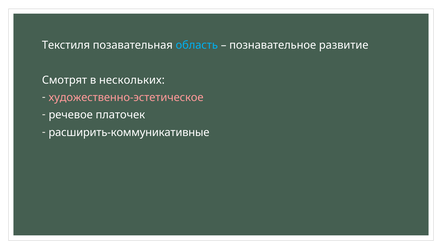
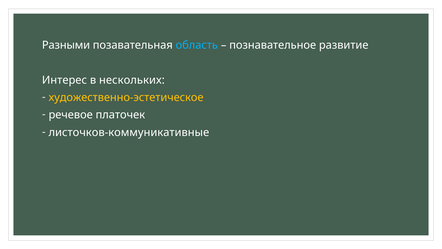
Текстиля: Текстиля -> Разными
Смотрят: Смотрят -> Интерес
художественно-эстетическое colour: pink -> yellow
расширить-коммуникативные: расширить-коммуникативные -> листочков-коммуникативные
